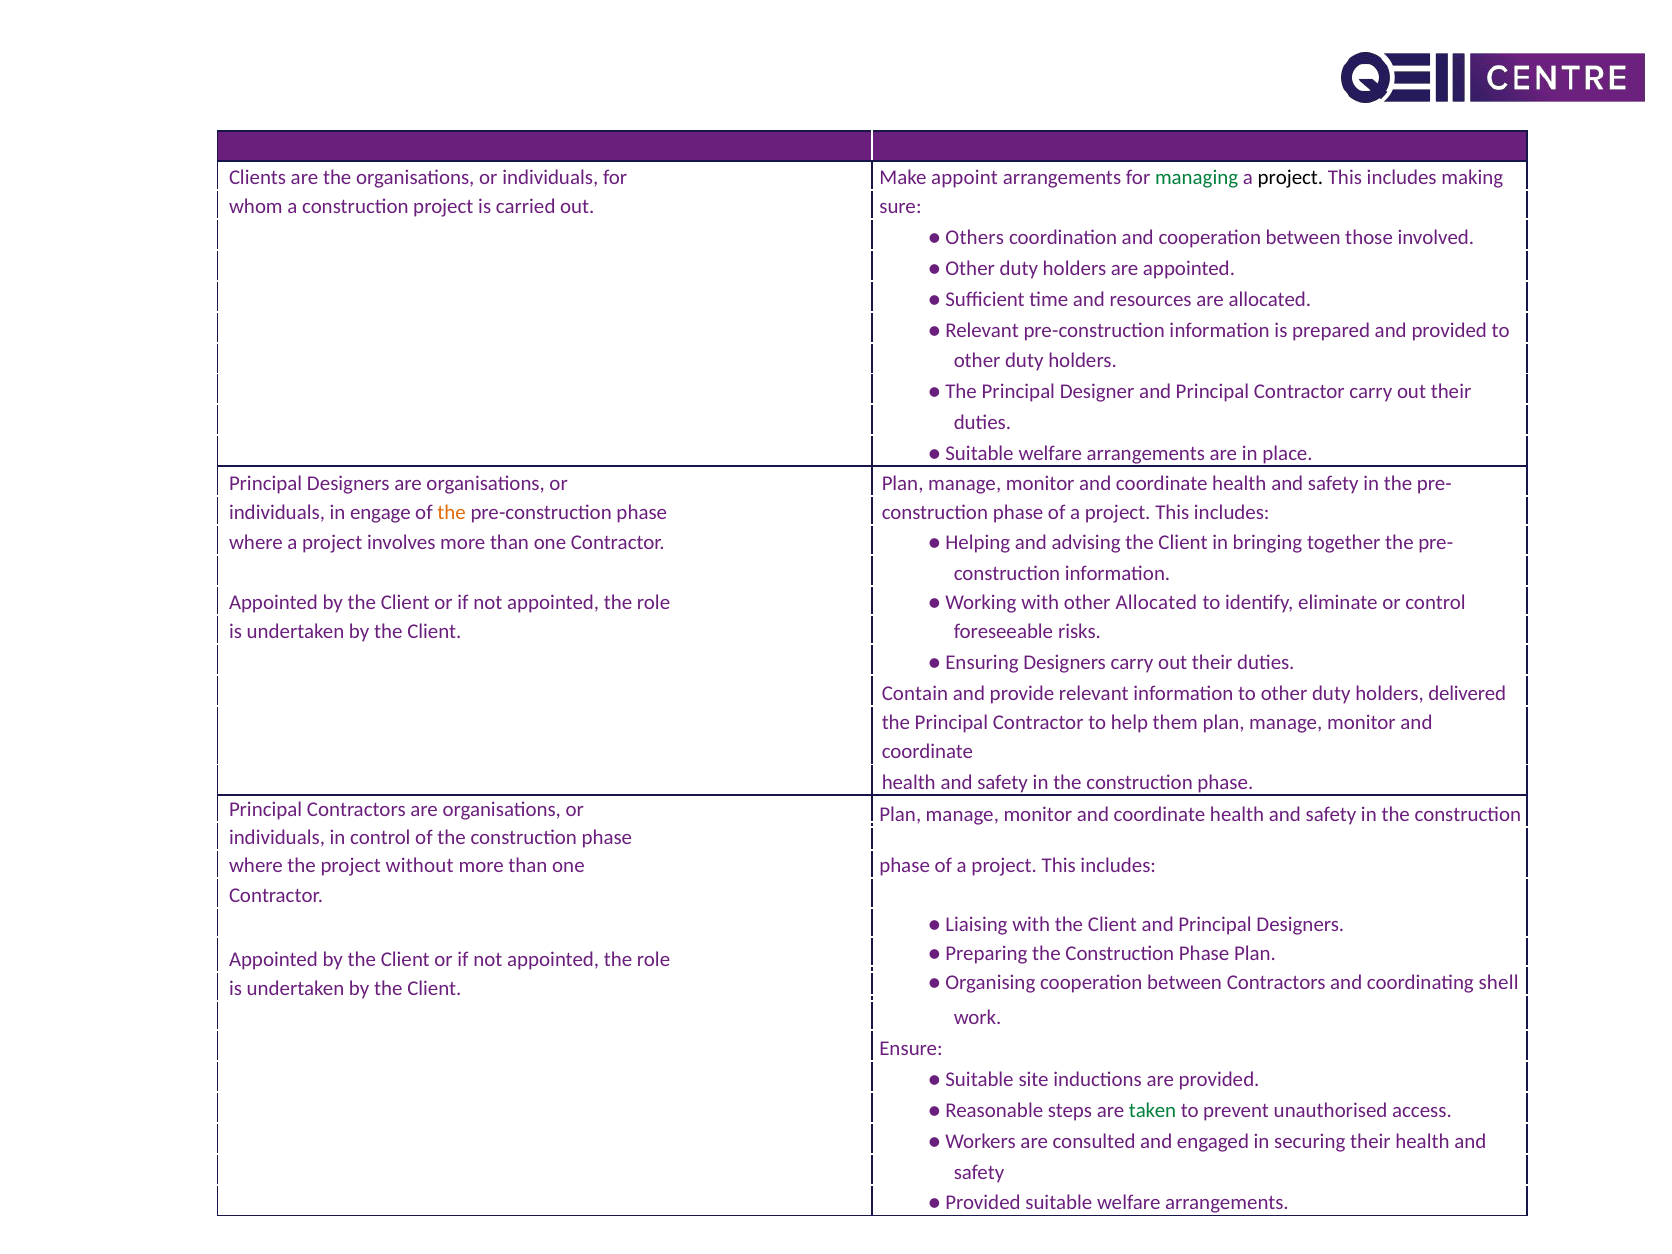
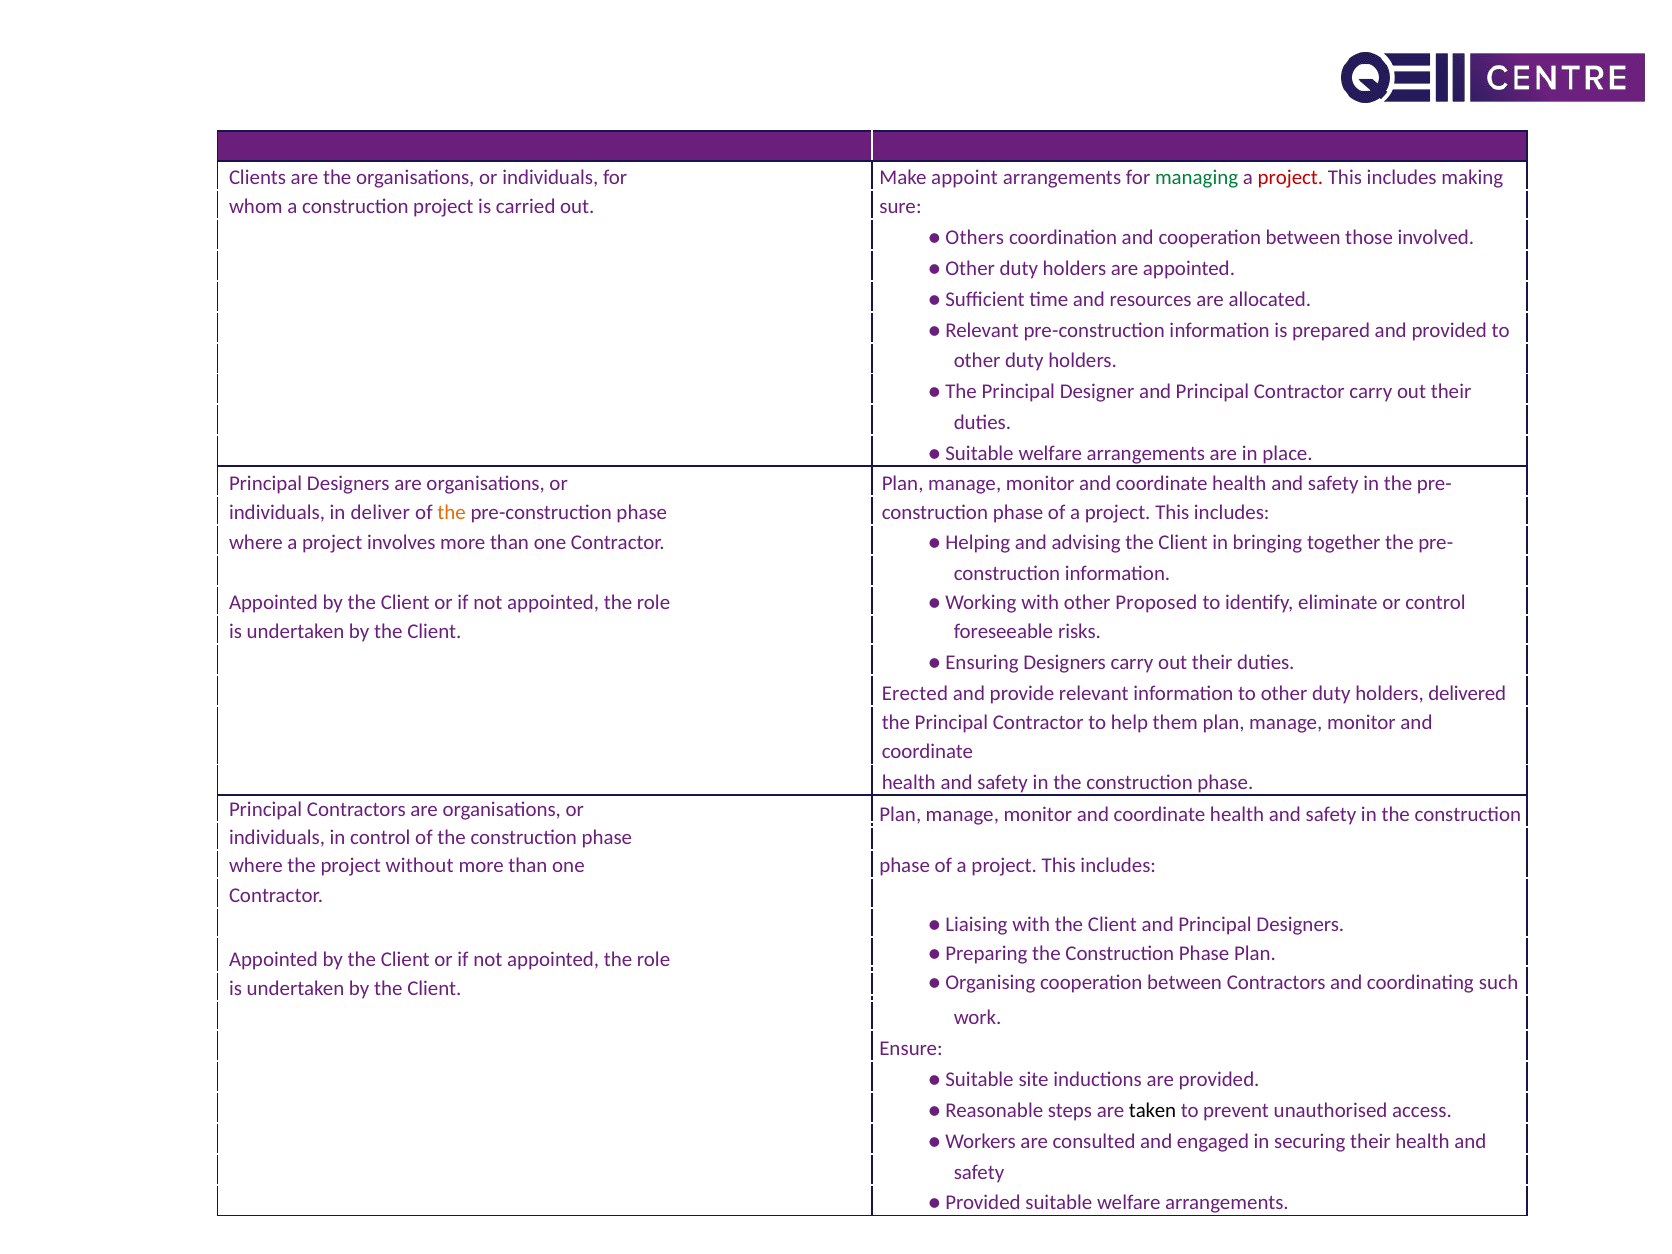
project at (1290, 177) colour: black -> red
engage: engage -> deliver
other Allocated: Allocated -> Proposed
Contain: Contain -> Erected
shell: shell -> such
taken colour: green -> black
